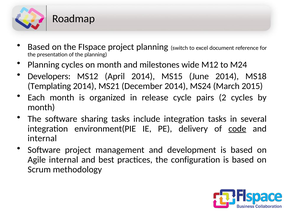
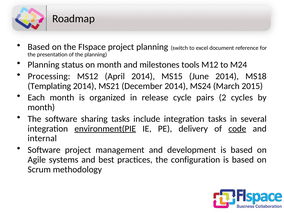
Planning cycles: cycles -> status
wide: wide -> tools
Developers: Developers -> Processing
environment(PIE underline: none -> present
Agile internal: internal -> systems
